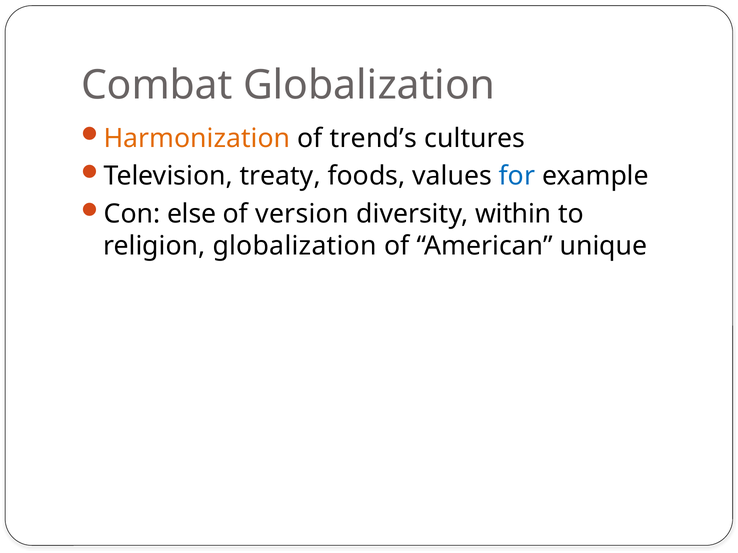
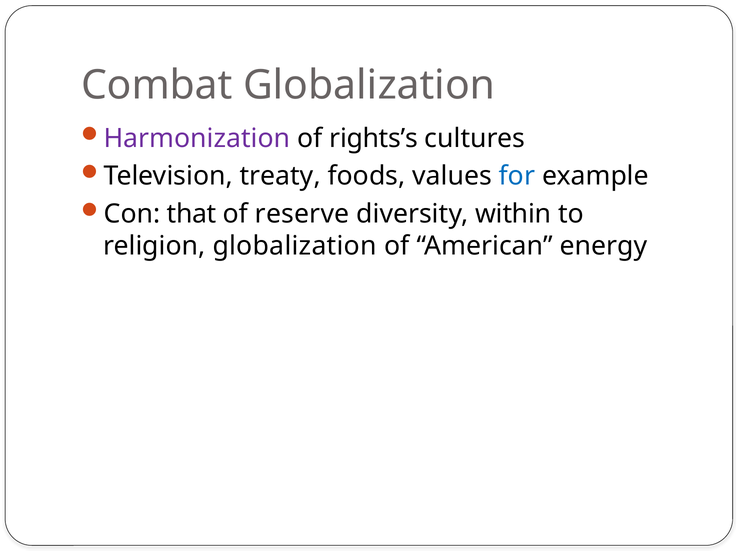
Harmonization colour: orange -> purple
trend’s: trend’s -> rights’s
else: else -> that
version: version -> reserve
unique: unique -> energy
